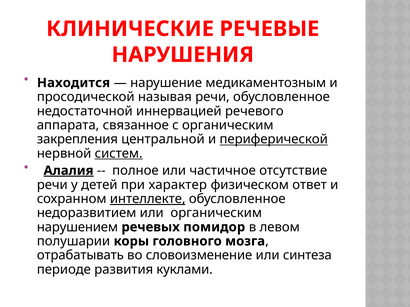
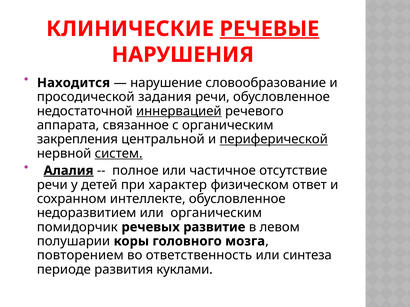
РЕЧЕВЫЕ underline: none -> present
медикаментозным: медикаментозным -> словообразование
называя: называя -> задания
иннервацией underline: none -> present
интеллекте underline: present -> none
нарушением: нарушением -> помидорчик
помидор: помидор -> развитие
отрабатывать: отрабатывать -> повторением
словоизменение: словоизменение -> ответственность
